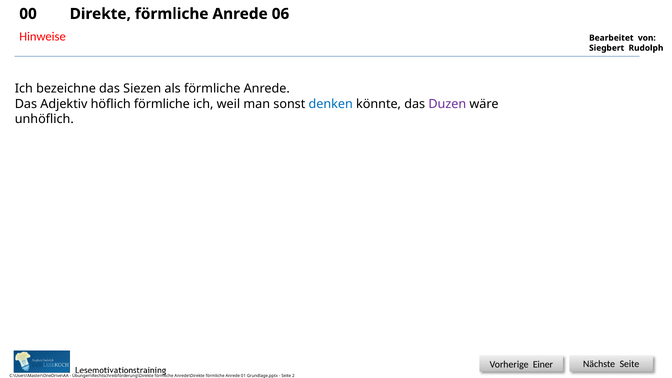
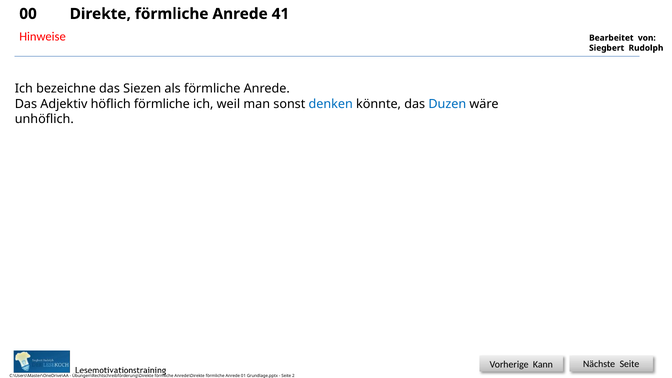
06: 06 -> 41
Duzen colour: purple -> blue
Einer: Einer -> Kann
